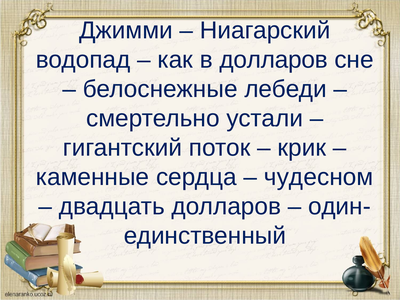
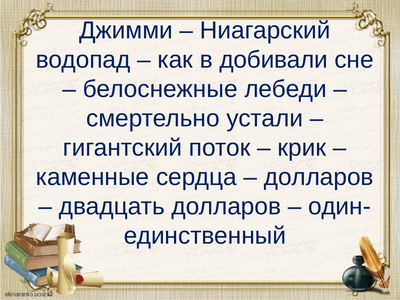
в долларов: долларов -> добивали
чудесном at (319, 177): чудесном -> долларов
